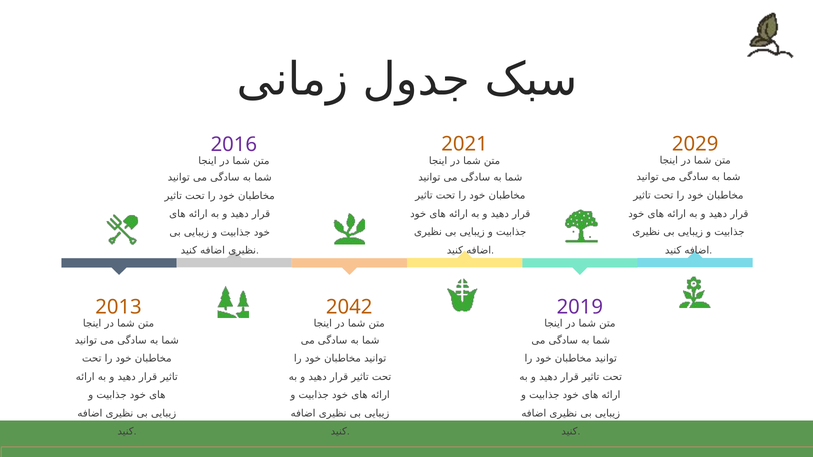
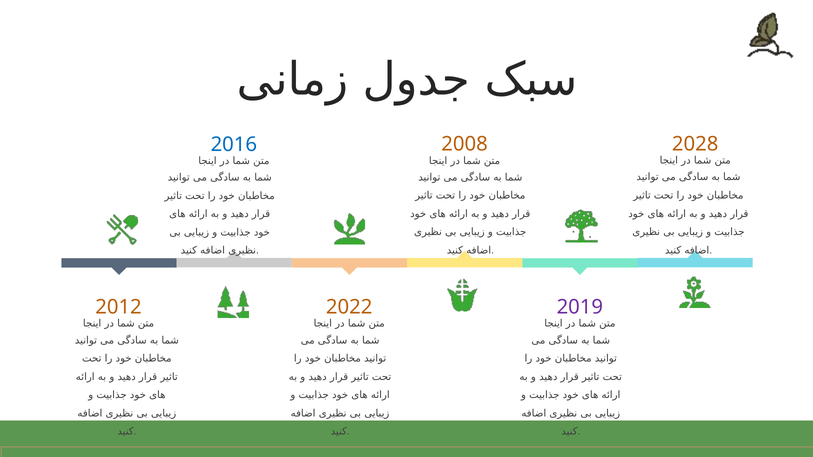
2029: 2029 -> 2028
2021: 2021 -> 2008
2016 colour: purple -> blue
2013: 2013 -> 2012
2042: 2042 -> 2022
